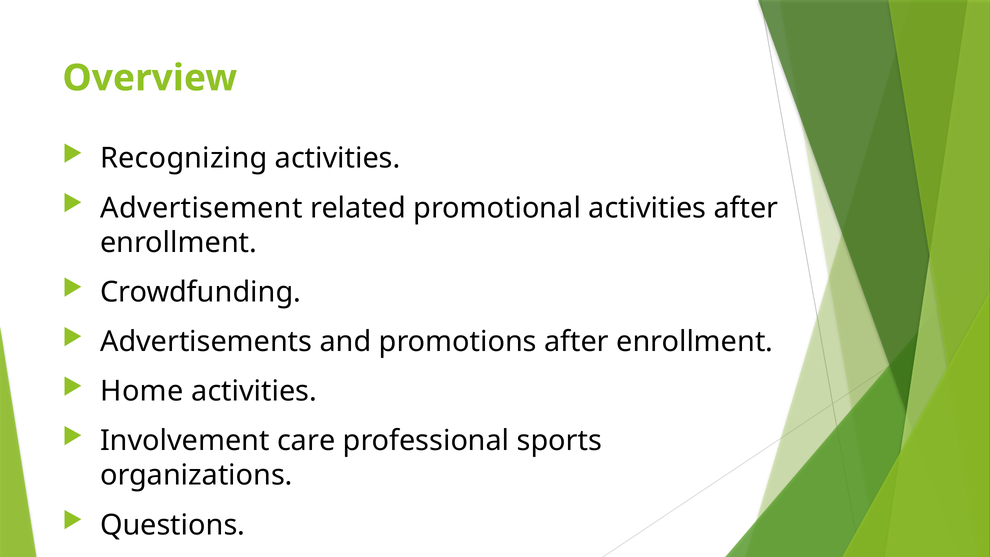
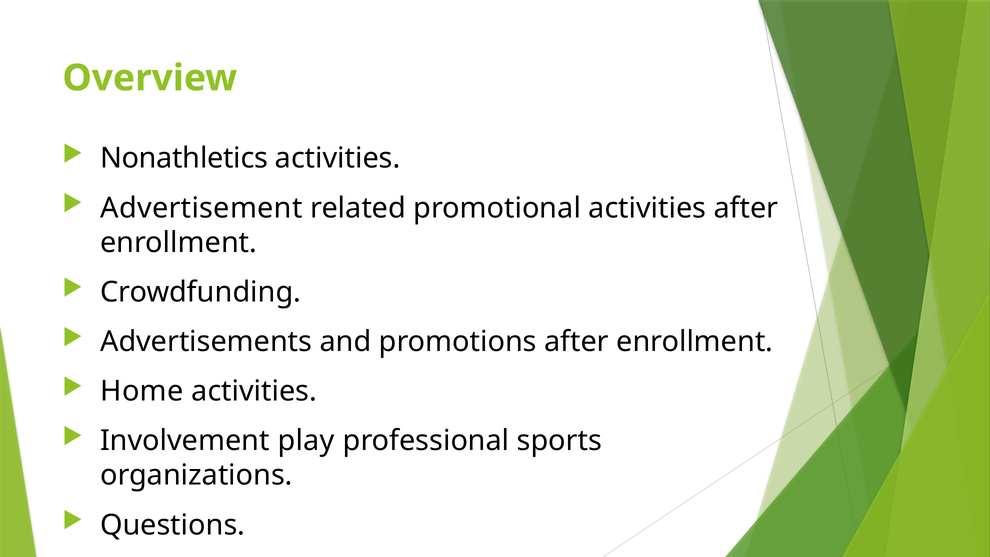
Recognizing: Recognizing -> Nonathletics
care: care -> play
